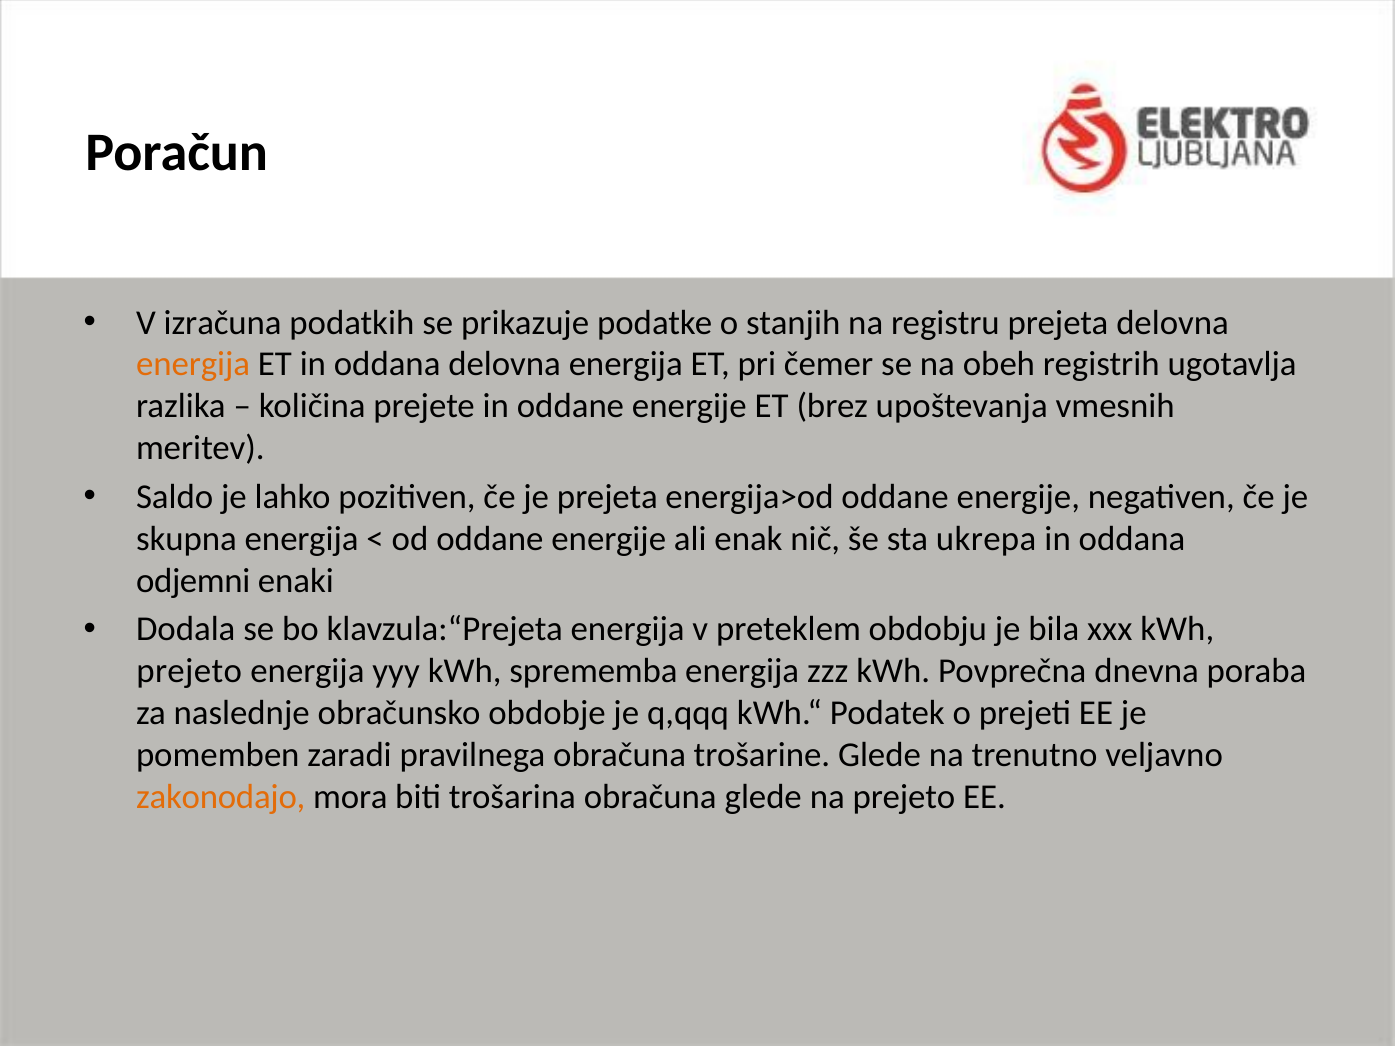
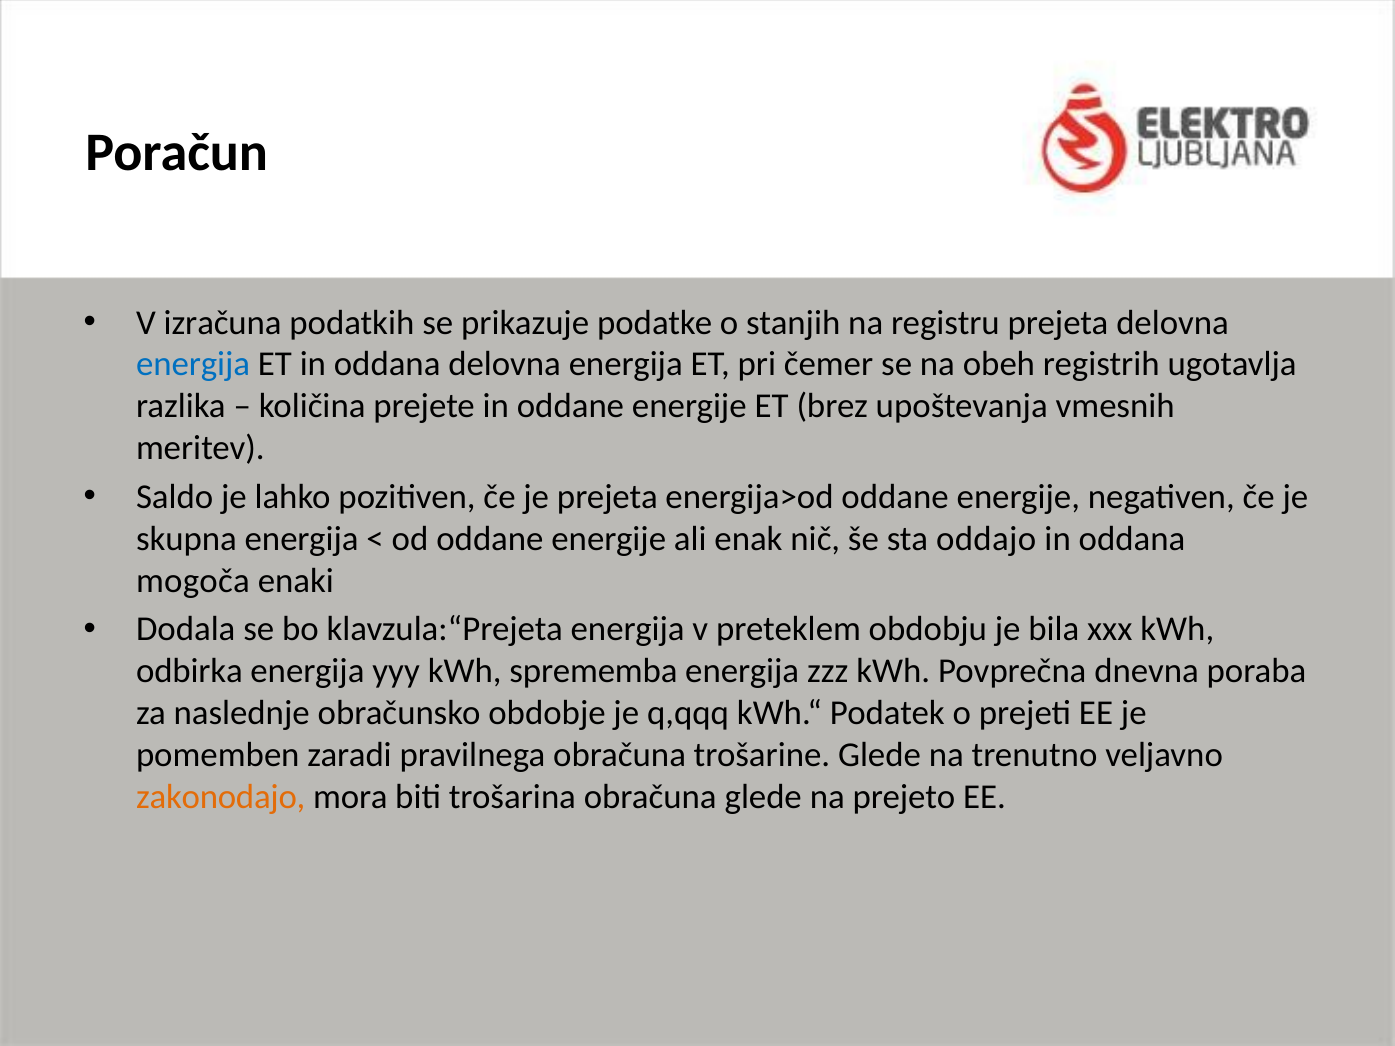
energija at (193, 365) colour: orange -> blue
ukrepa: ukrepa -> oddajo
odjemni: odjemni -> mogoča
prejeto at (189, 671): prejeto -> odbirka
